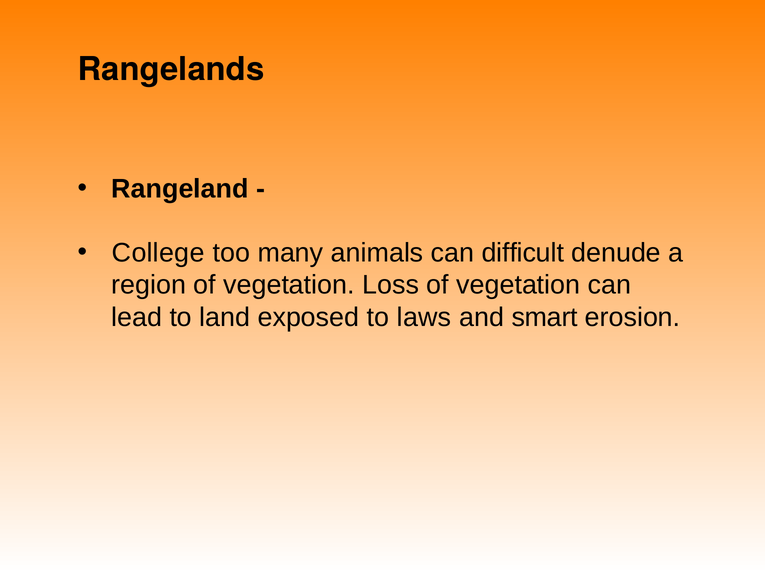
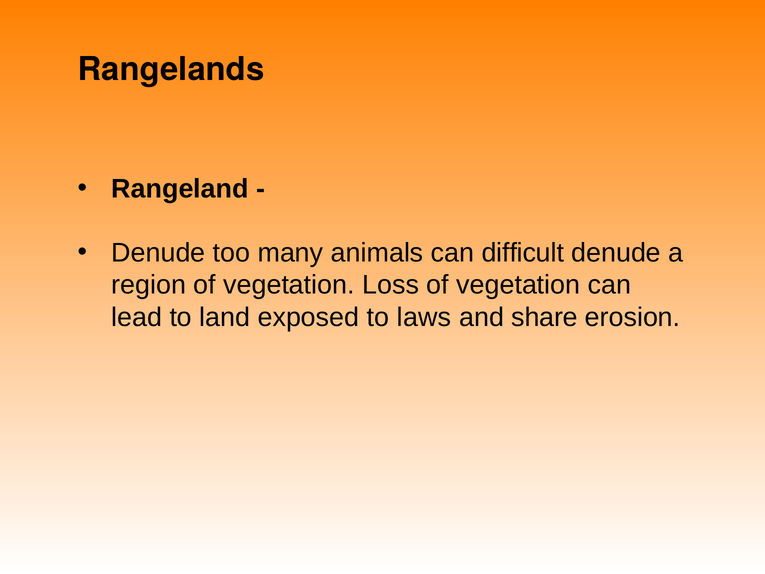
College at (158, 253): College -> Denude
smart: smart -> share
